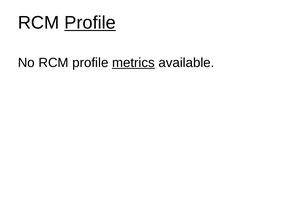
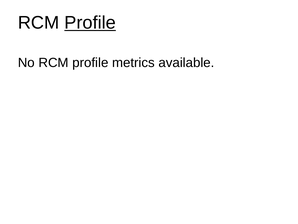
metrics underline: present -> none
